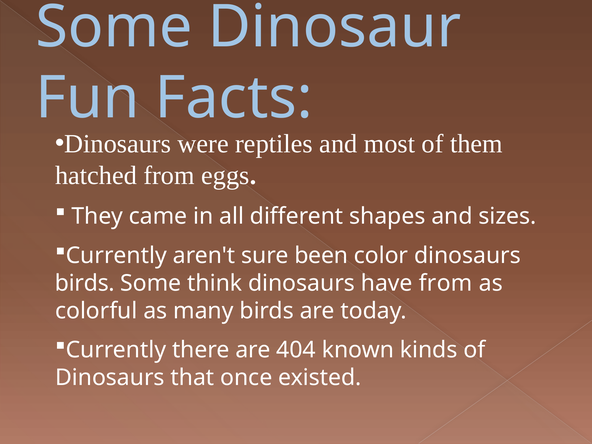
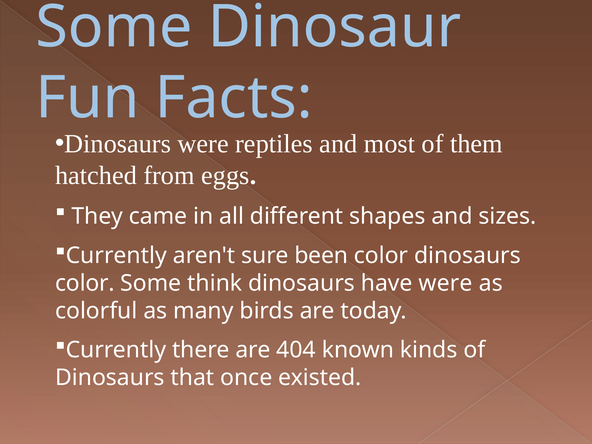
birds at (85, 283): birds -> color
have from: from -> were
